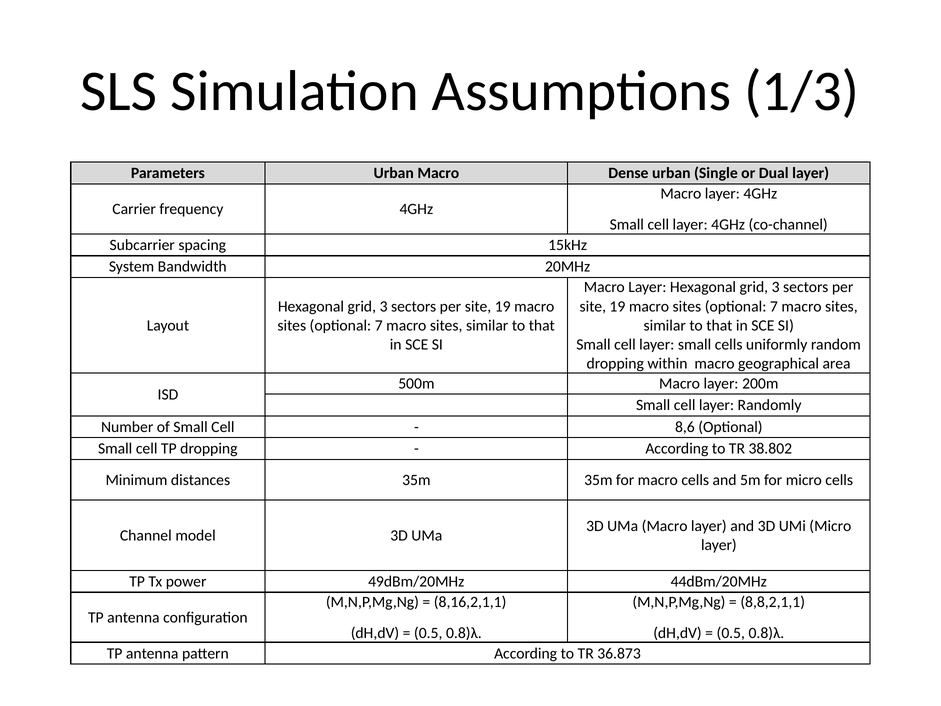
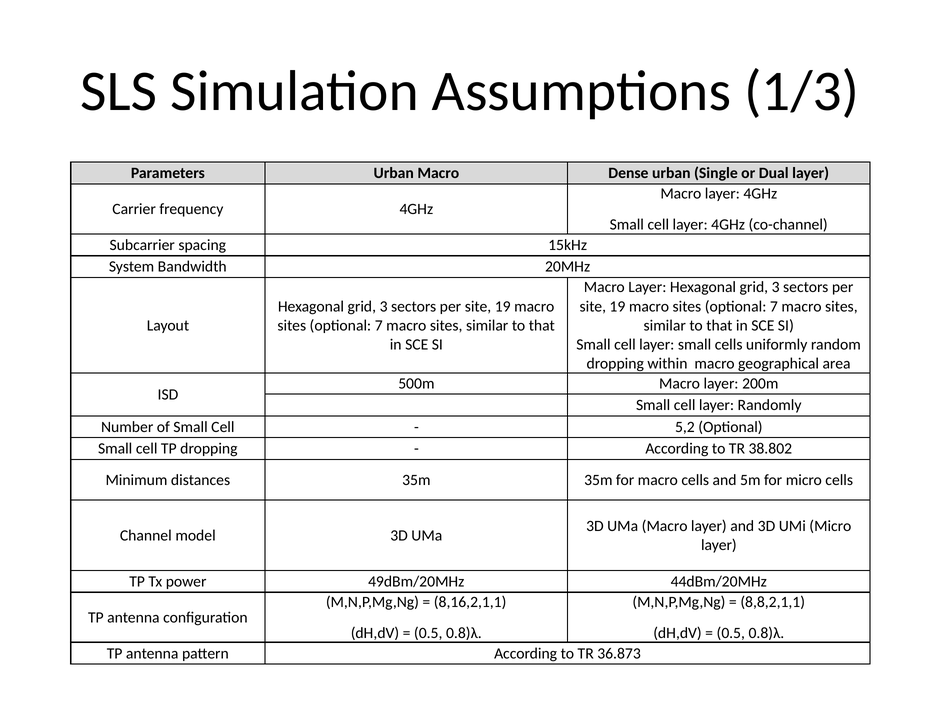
8,6: 8,6 -> 5,2
